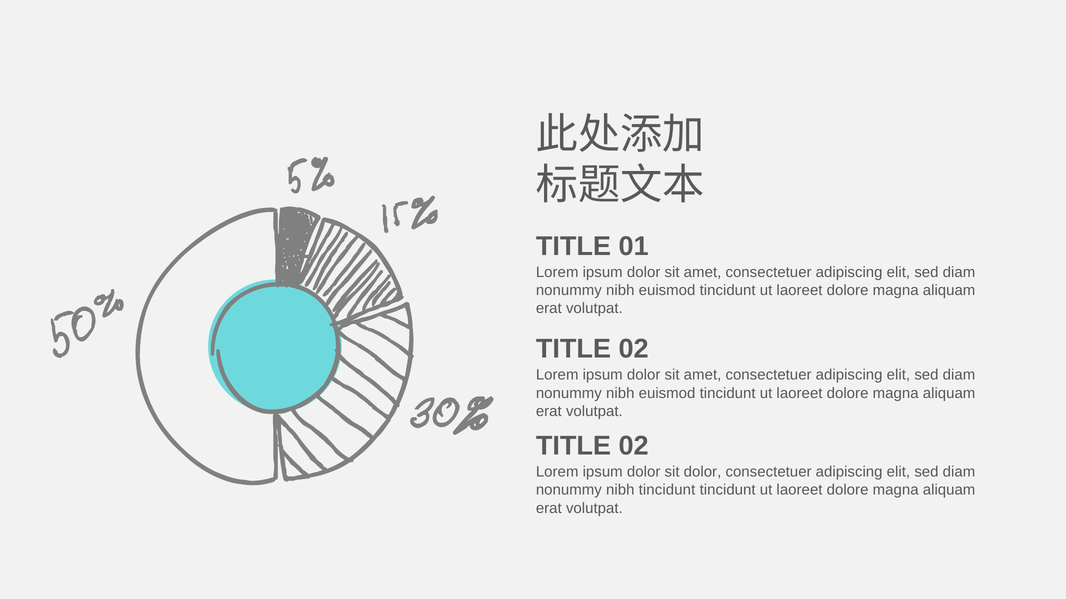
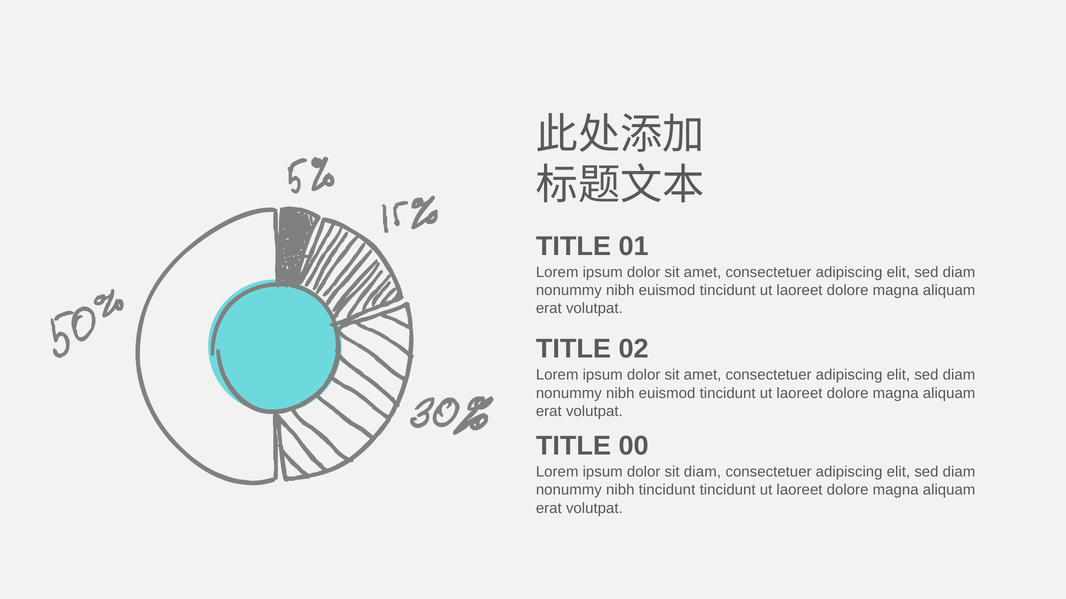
02 at (634, 446): 02 -> 00
sit dolor: dolor -> diam
